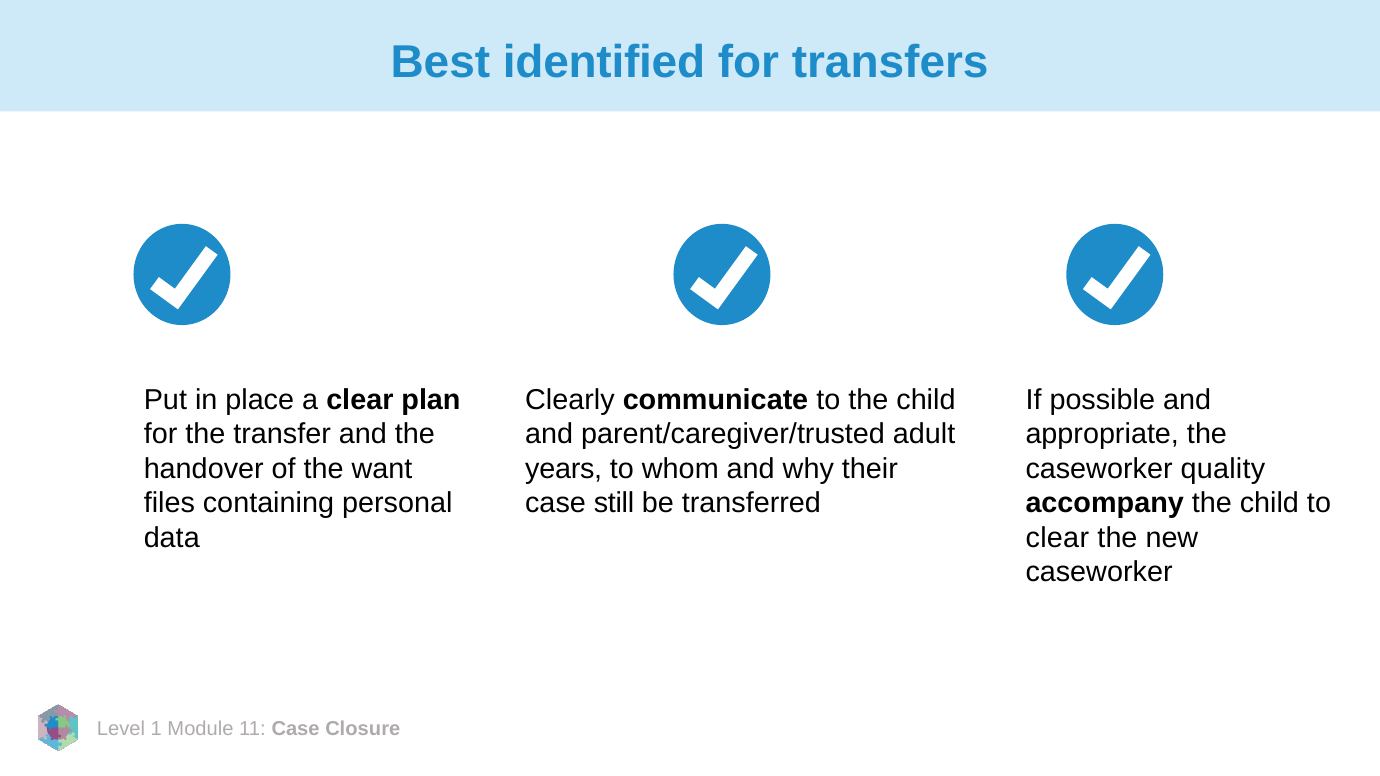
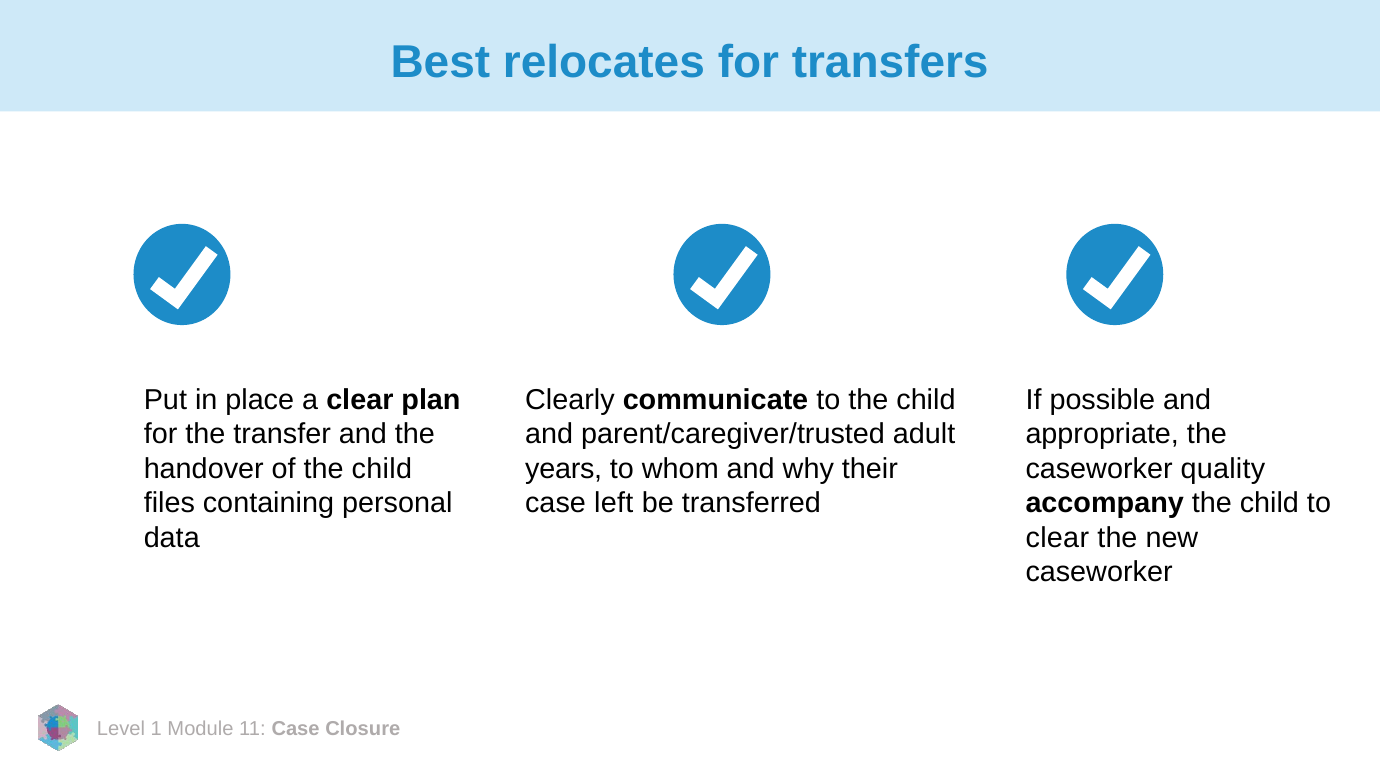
identified: identified -> relocates
of the want: want -> child
still: still -> left
